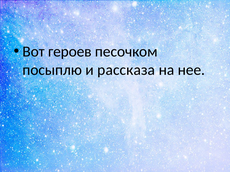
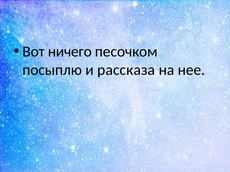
героев: героев -> ничего
